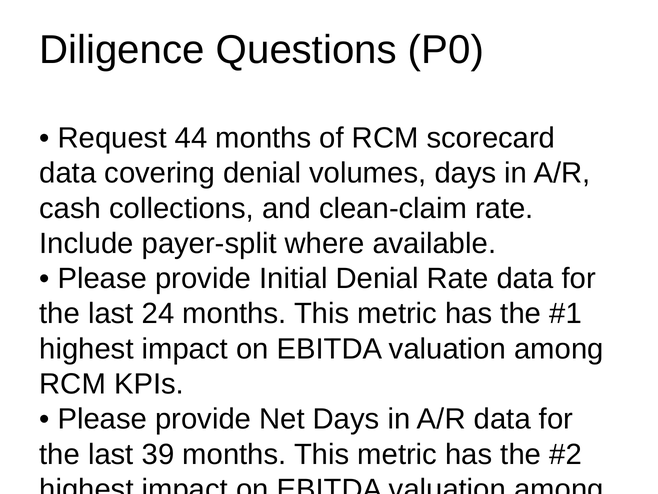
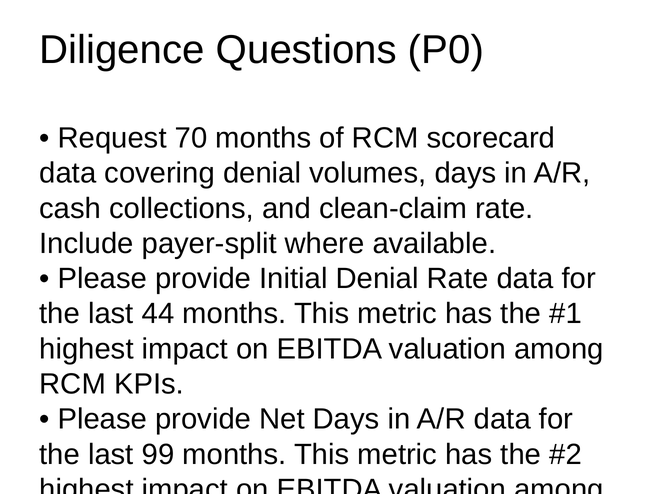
44: 44 -> 70
24: 24 -> 44
39: 39 -> 99
